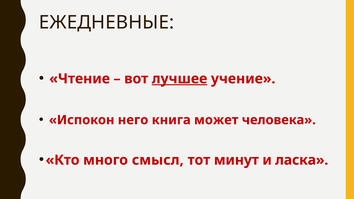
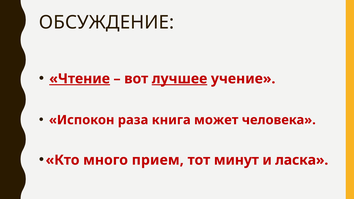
ЕЖЕДНЕВНЫЕ: ЕЖЕДНЕВНЫЕ -> ОБСУЖДЕНИЕ
Чтение underline: none -> present
него: него -> раза
смысл: смысл -> прием
